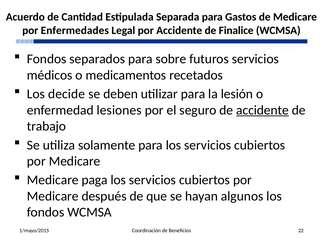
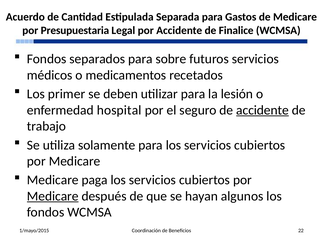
Enfermedades: Enfermedades -> Presupuestaria
decide: decide -> primer
lesiones: lesiones -> hospital
Medicare at (53, 196) underline: none -> present
